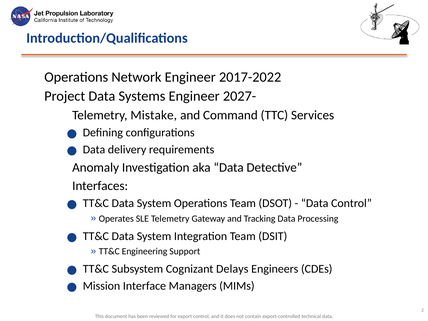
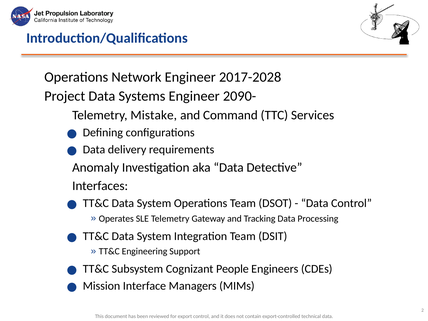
2017-2022: 2017-2022 -> 2017-2028
2027-: 2027- -> 2090-
Delays: Delays -> People
